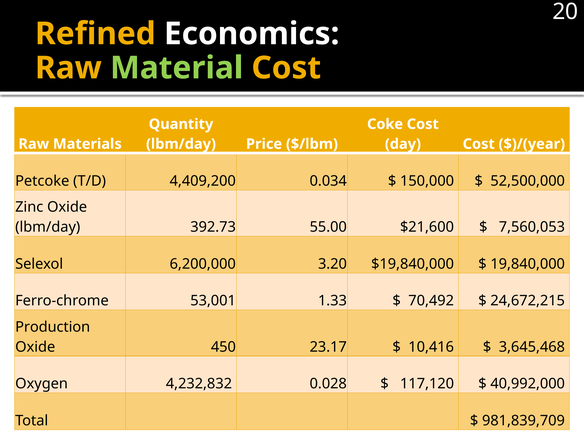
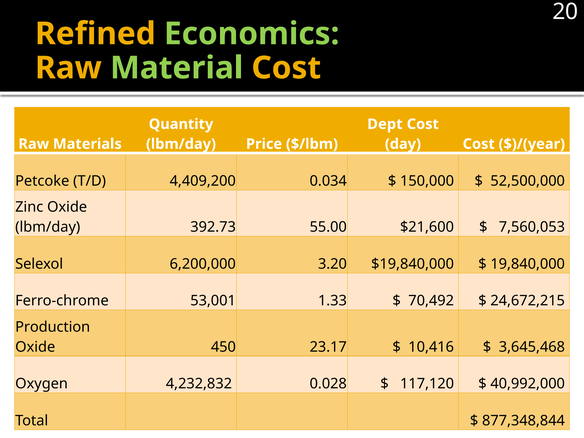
Economics colour: white -> light green
Coke: Coke -> Dept
981,839,709: 981,839,709 -> 877,348,844
